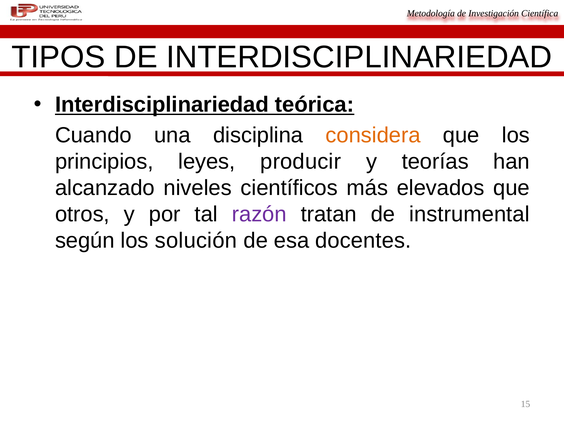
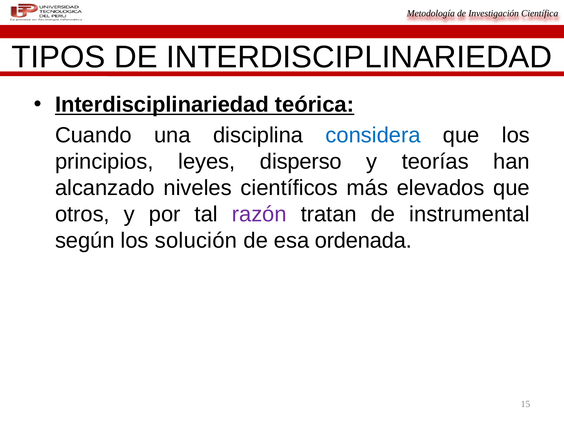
considera colour: orange -> blue
producir: producir -> disperso
docentes: docentes -> ordenada
